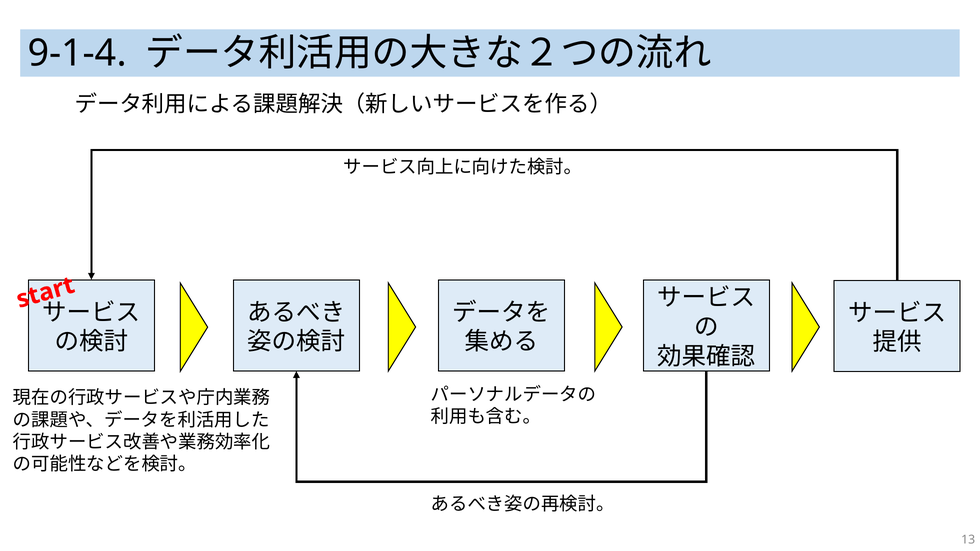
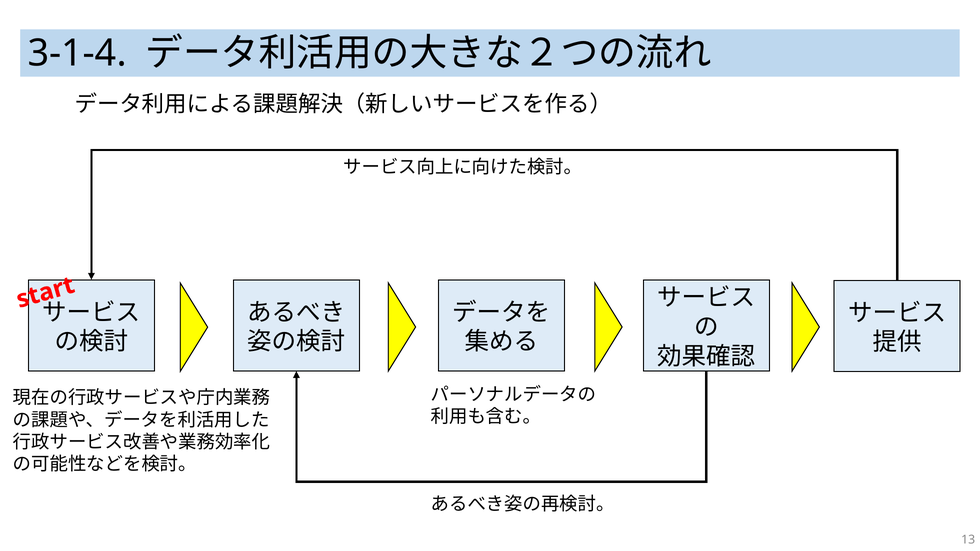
9-1-4: 9-1-4 -> 3-1-4
